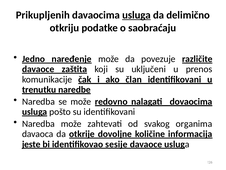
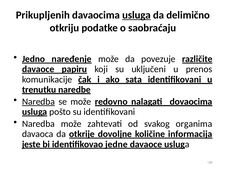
zaštita: zaštita -> papiru
član: član -> sata
Naredba at (38, 101) underline: none -> present
sesije: sesije -> jedne
